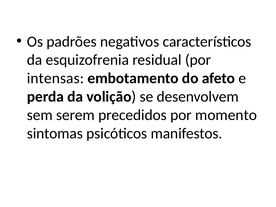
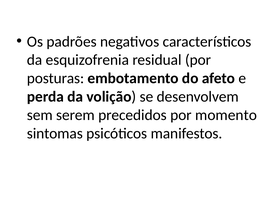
intensas: intensas -> posturas
